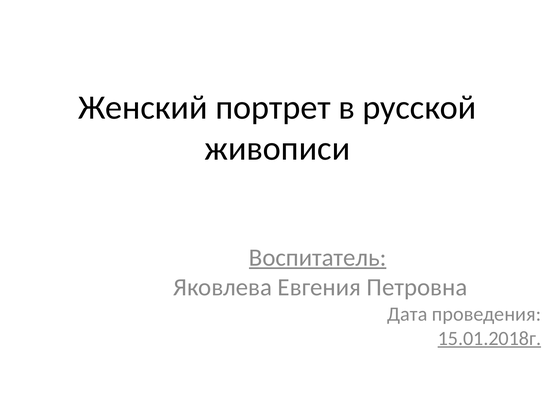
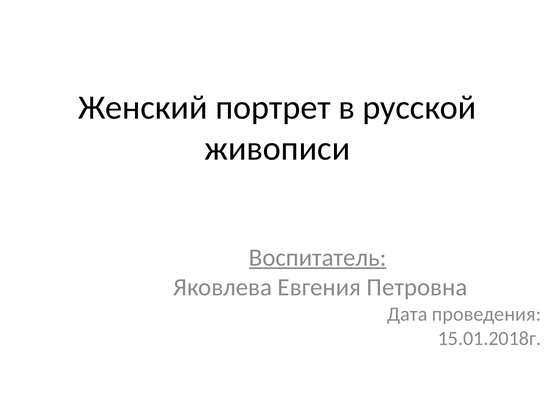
15.01.2018г underline: present -> none
